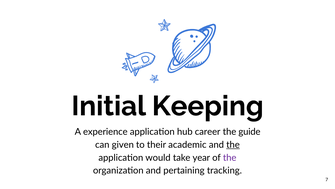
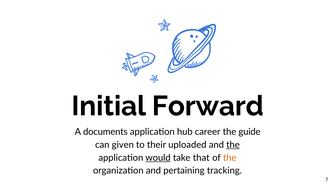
Keeping: Keeping -> Forward
experience: experience -> documents
academic: academic -> uploaded
would underline: none -> present
year: year -> that
the at (230, 157) colour: purple -> orange
